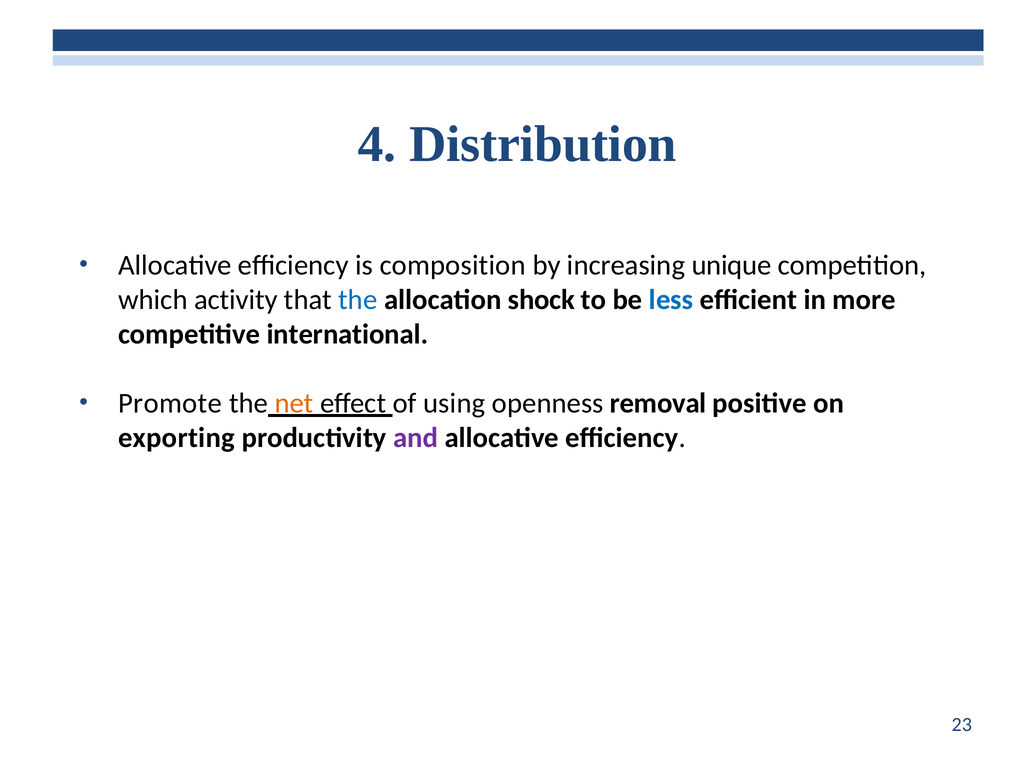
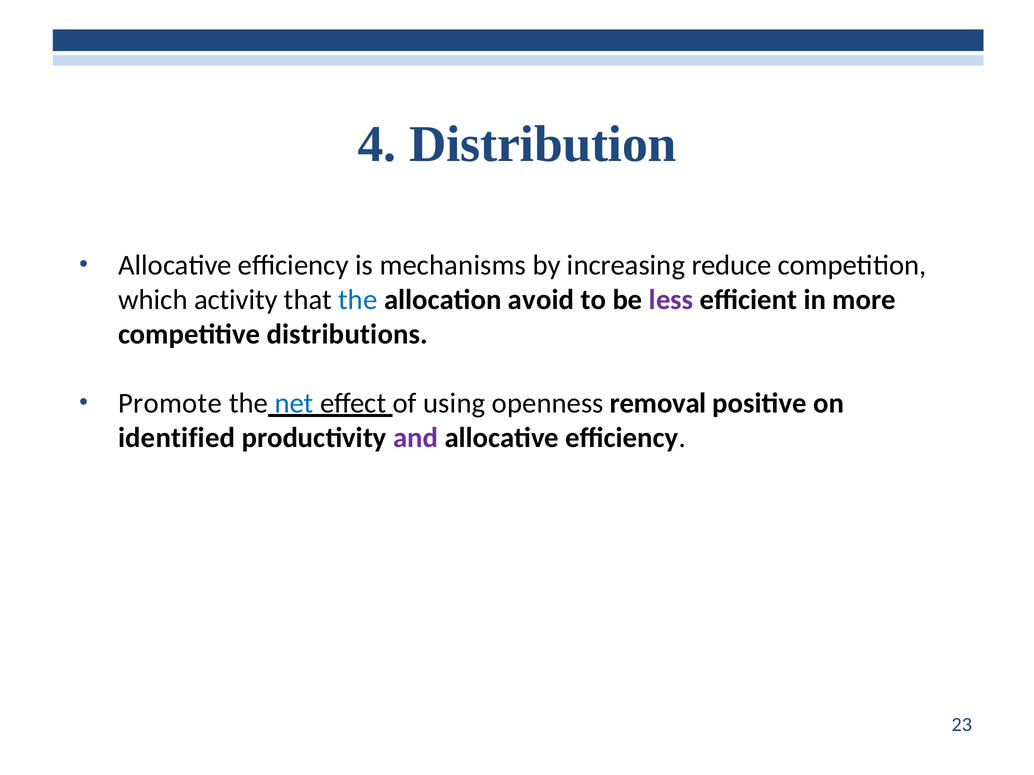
composition: composition -> mechanisms
unique: unique -> reduce
shock: shock -> avoid
less colour: blue -> purple
international: international -> distributions
net colour: orange -> blue
exporting: exporting -> identified
